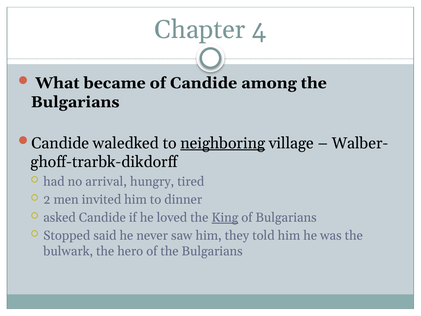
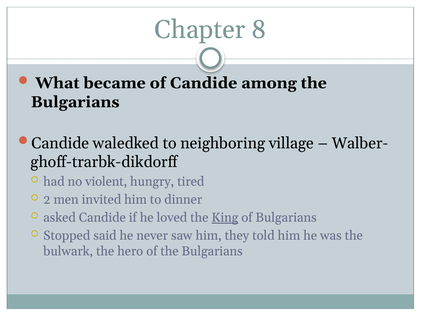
4: 4 -> 8
neighboring underline: present -> none
arrival: arrival -> violent
